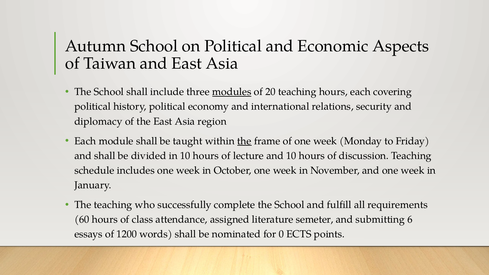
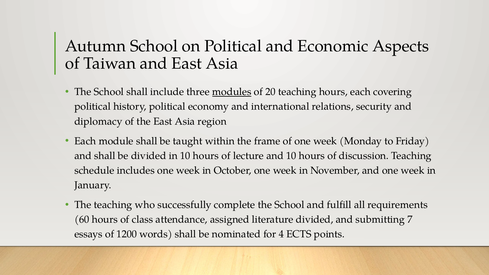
the at (244, 141) underline: present -> none
literature semeter: semeter -> divided
6: 6 -> 7
0: 0 -> 4
